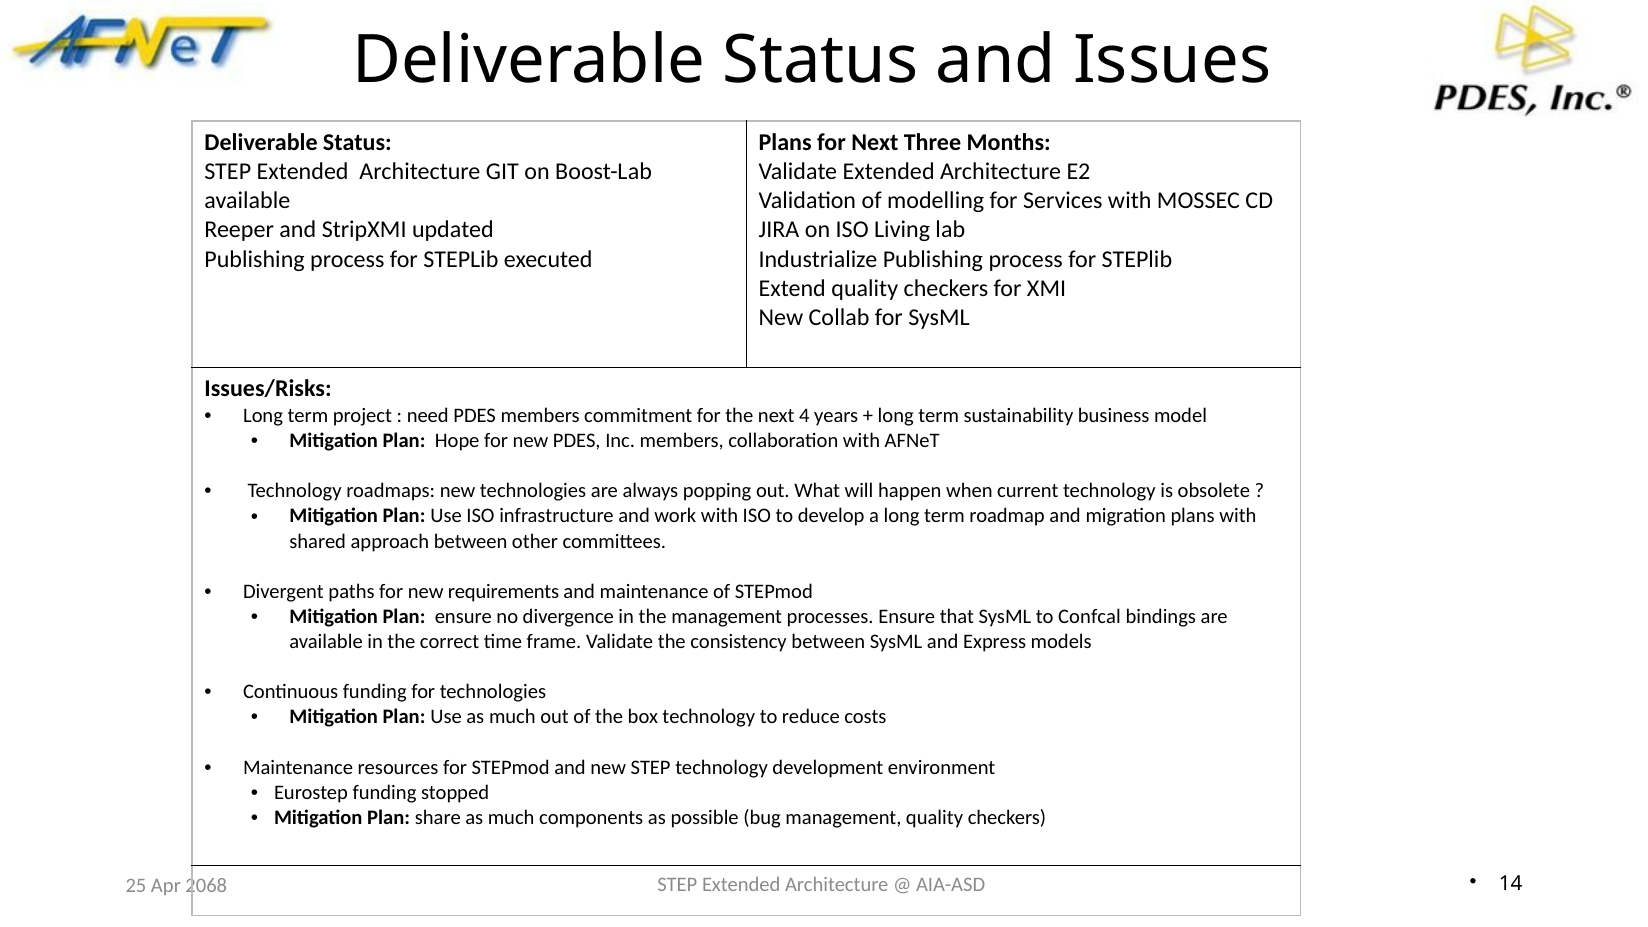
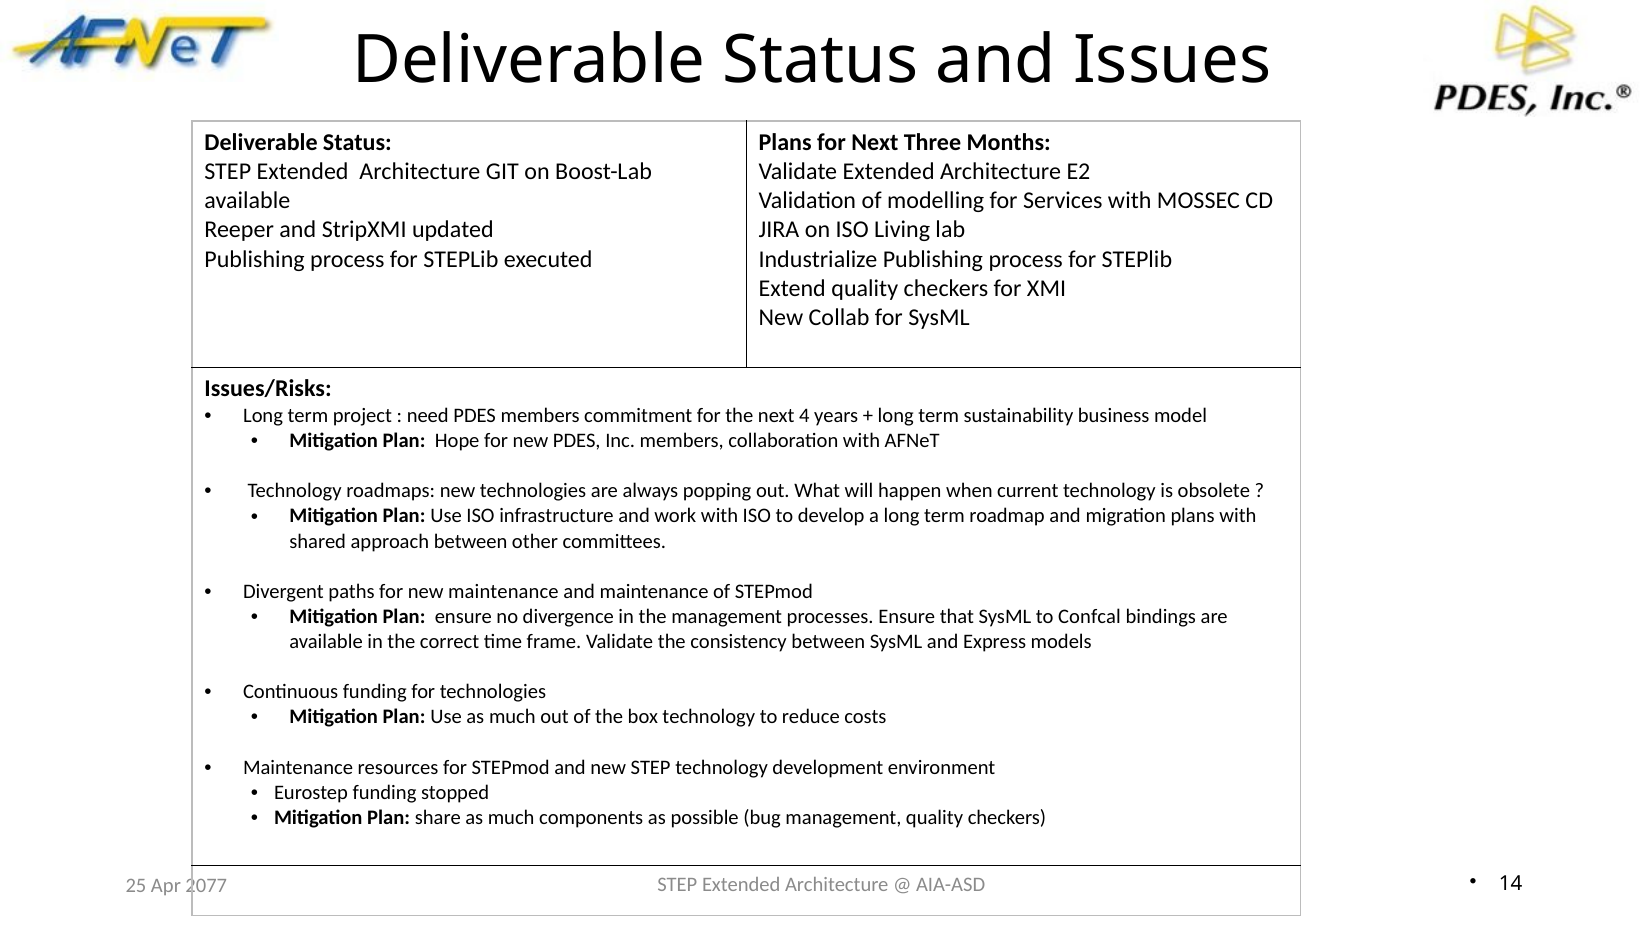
new requirements: requirements -> maintenance
2068: 2068 -> 2077
